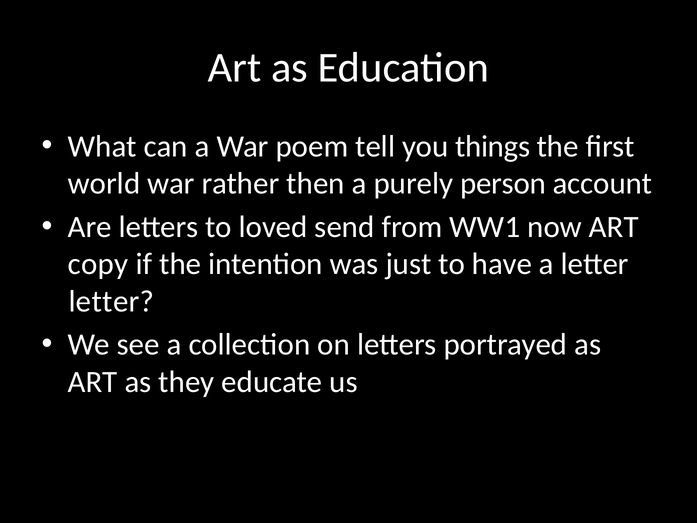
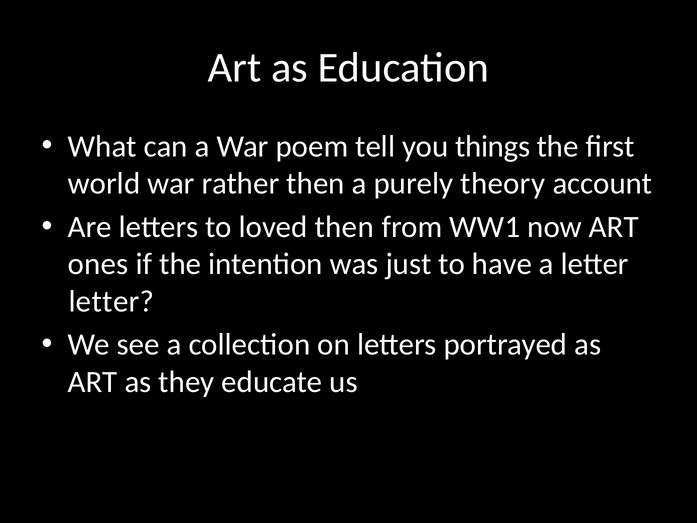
person: person -> theory
loved send: send -> then
copy: copy -> ones
